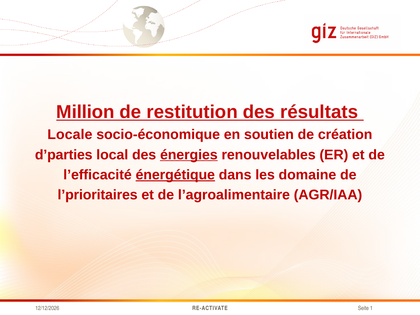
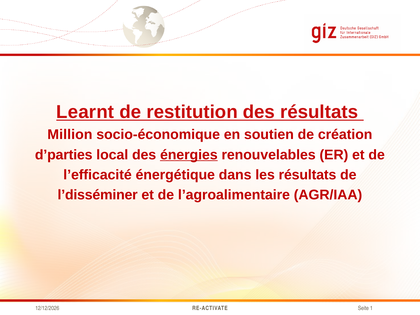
Million: Million -> Learnt
Locale: Locale -> Million
énergétique underline: present -> none
les domaine: domaine -> résultats
l’prioritaires: l’prioritaires -> l’disséminer
